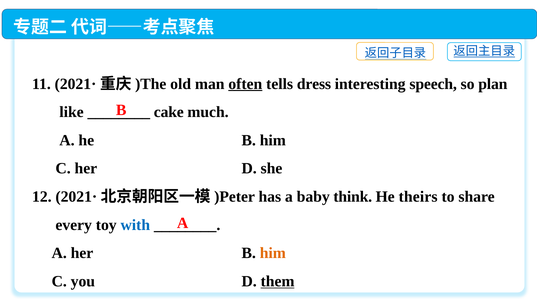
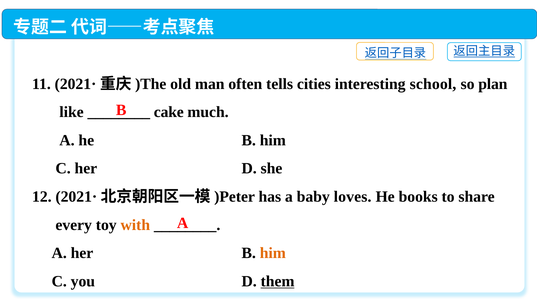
often underline: present -> none
dress: dress -> cities
speech: speech -> school
think: think -> loves
theirs: theirs -> books
with colour: blue -> orange
